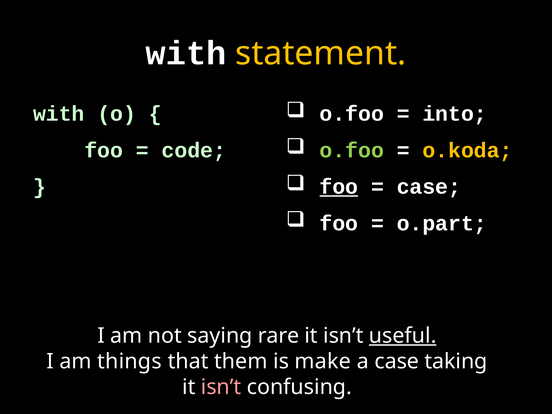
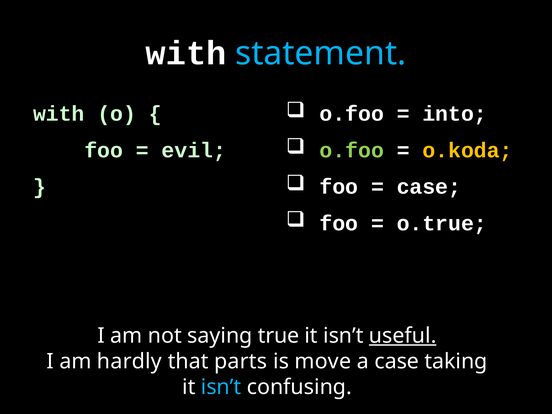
statement colour: yellow -> light blue
code: code -> evil
foo at (339, 187) underline: present -> none
o.part: o.part -> o.true
rare: rare -> true
things: things -> hardly
them: them -> parts
make: make -> move
isn’t at (221, 387) colour: pink -> light blue
